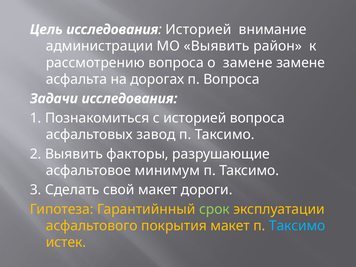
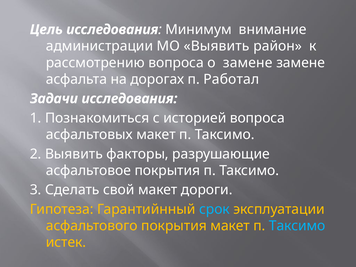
Историей at (198, 30): Историей -> Минимум
п Вопроса: Вопроса -> Работал
асфальтовых завод: завод -> макет
асфальтовое минимум: минимум -> покрытия
срок colour: light green -> light blue
